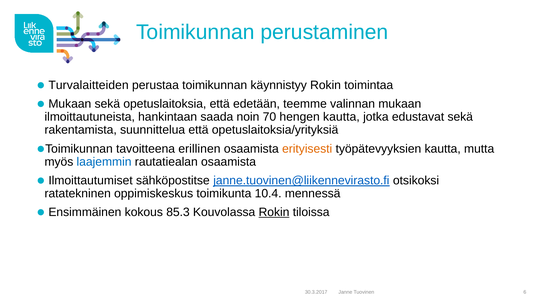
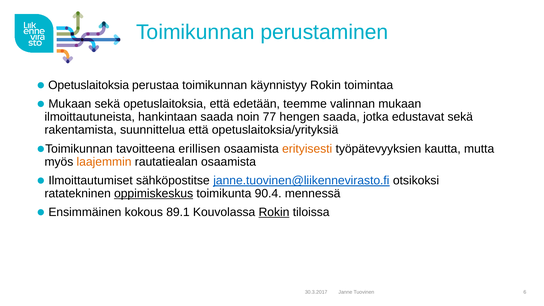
Turvalaitteiden at (89, 85): Turvalaitteiden -> Opetuslaitoksia
70: 70 -> 77
hengen kautta: kautta -> saada
erillinen: erillinen -> erillisen
laajemmin colour: blue -> orange
oppimiskeskus underline: none -> present
10.4: 10.4 -> 90.4
85.3: 85.3 -> 89.1
